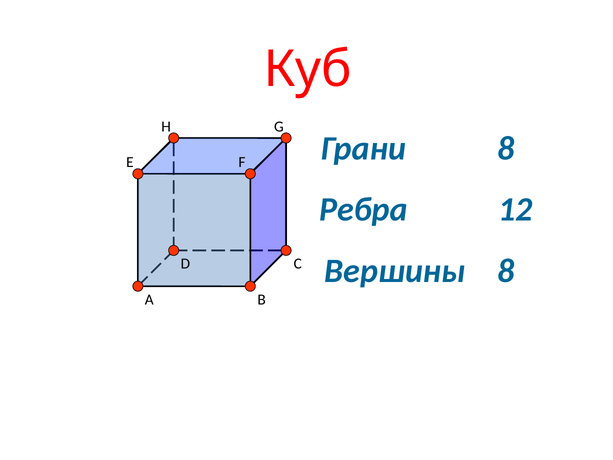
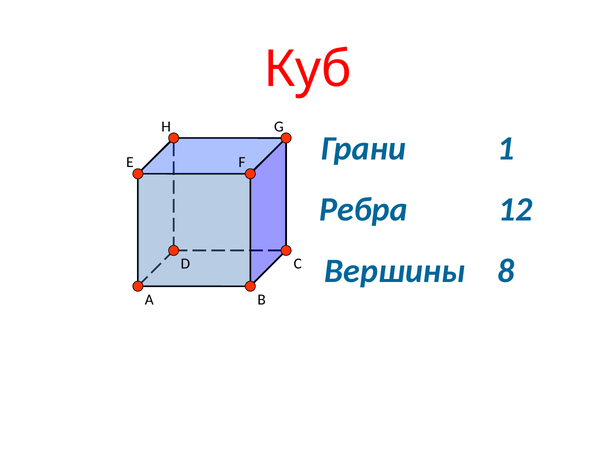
Грани 8: 8 -> 1
